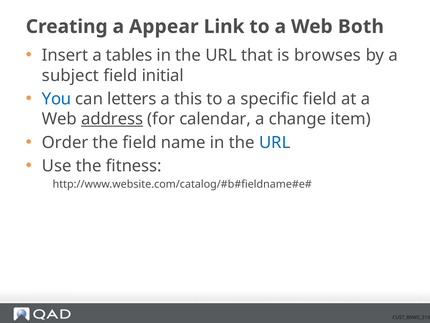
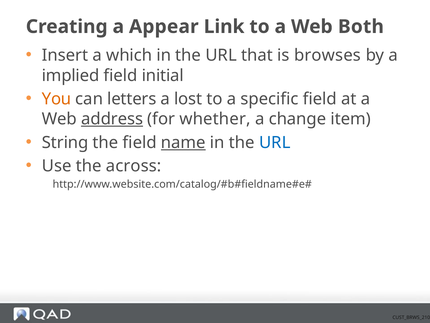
tables: tables -> which
subject: subject -> implied
You colour: blue -> orange
this: this -> lost
calendar: calendar -> whether
Order: Order -> String
name underline: none -> present
fitness: fitness -> across
